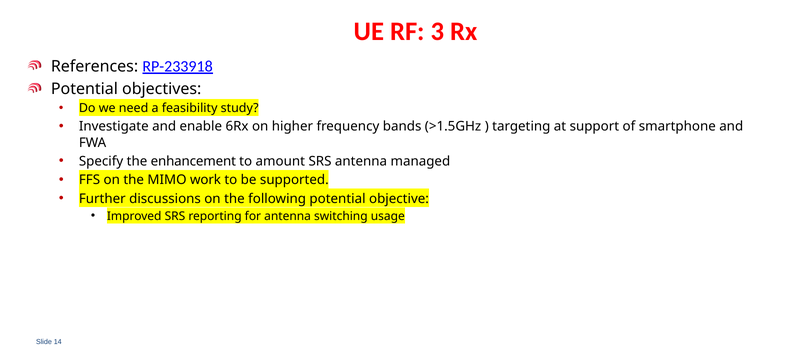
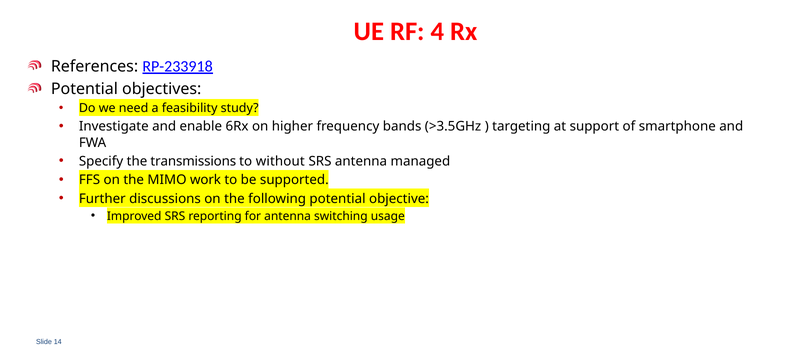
3: 3 -> 4
>1.5GHz: >1.5GHz -> >3.5GHz
enhancement: enhancement -> transmissions
amount: amount -> without
